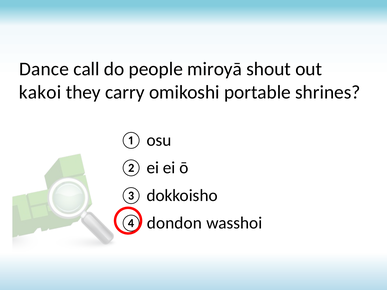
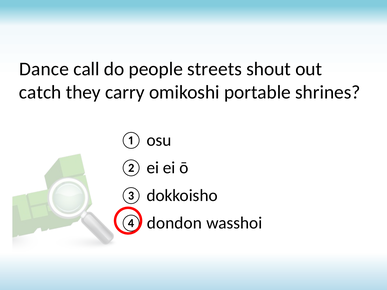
miroyā: miroyā -> streets
kakoi: kakoi -> catch
